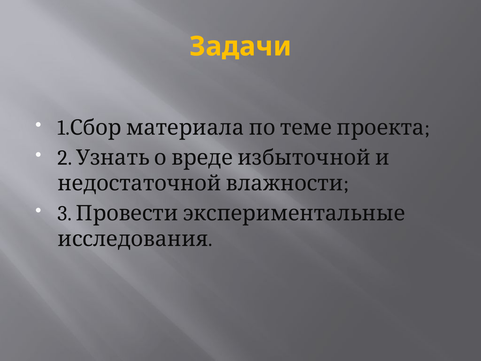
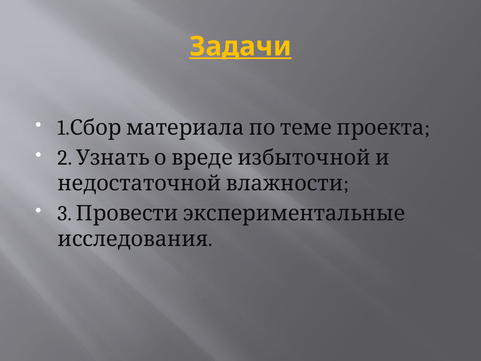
Задачи underline: none -> present
